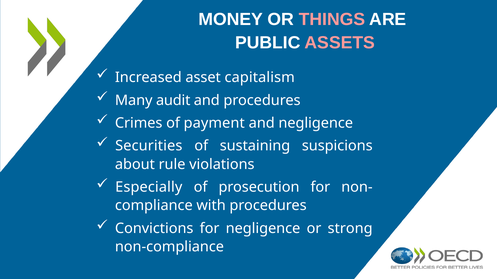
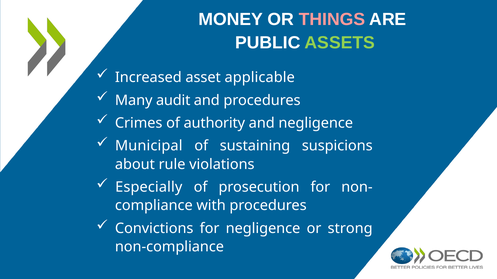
ASSETS colour: pink -> light green
capitalism: capitalism -> applicable
payment: payment -> authority
Securities: Securities -> Municipal
